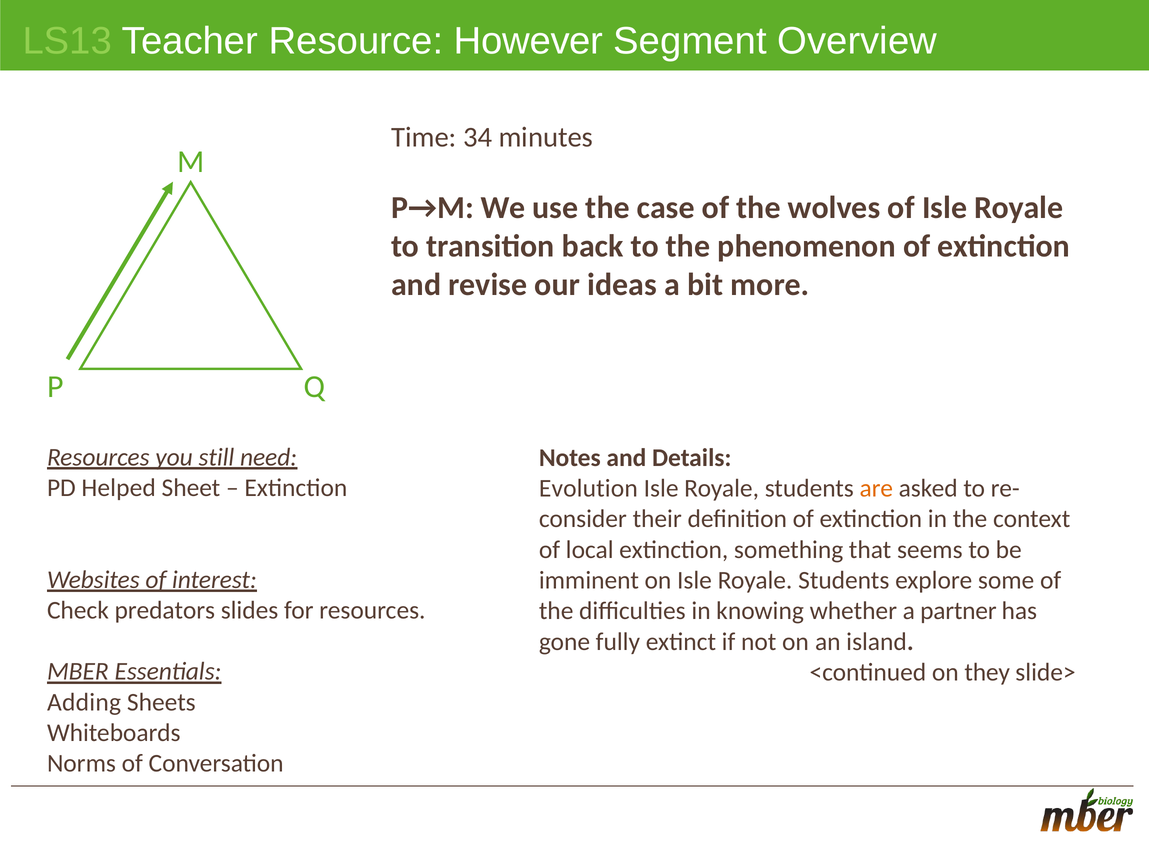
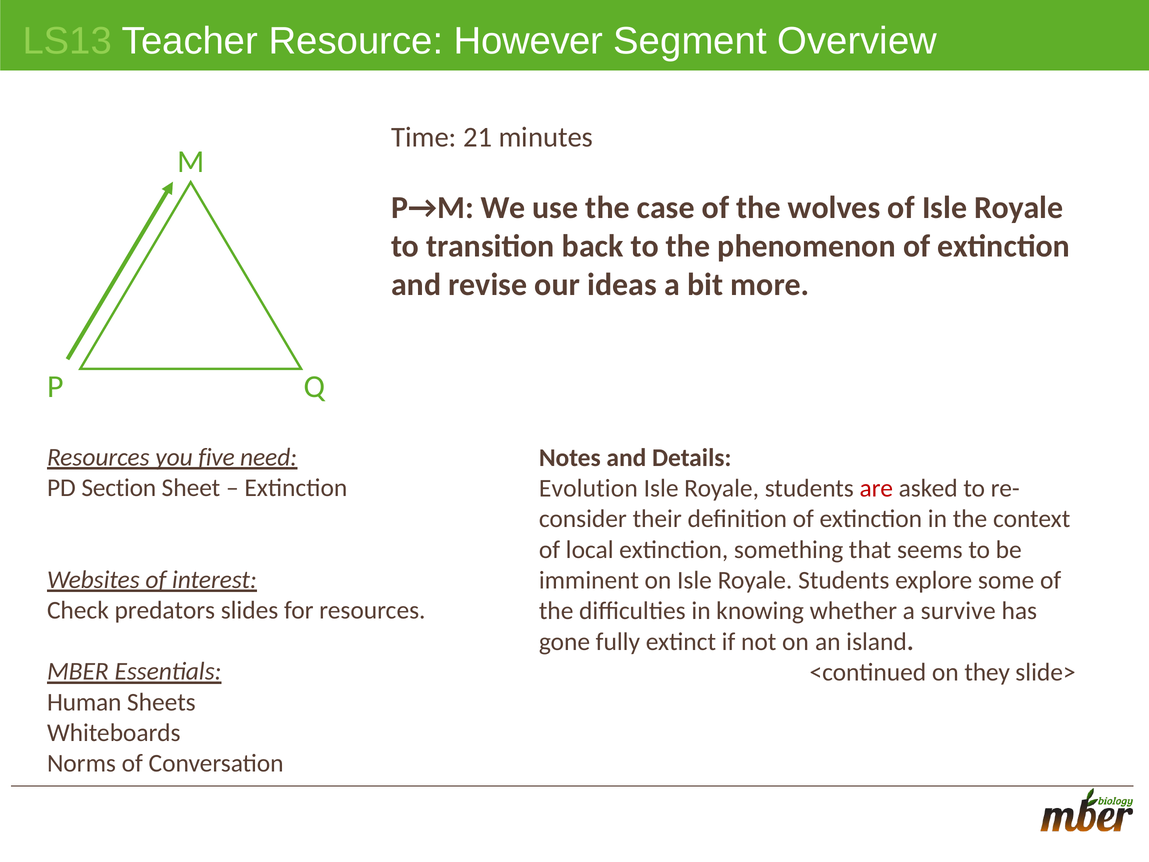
34: 34 -> 21
still: still -> five
Helped: Helped -> Section
are colour: orange -> red
partner: partner -> survive
Adding: Adding -> Human
